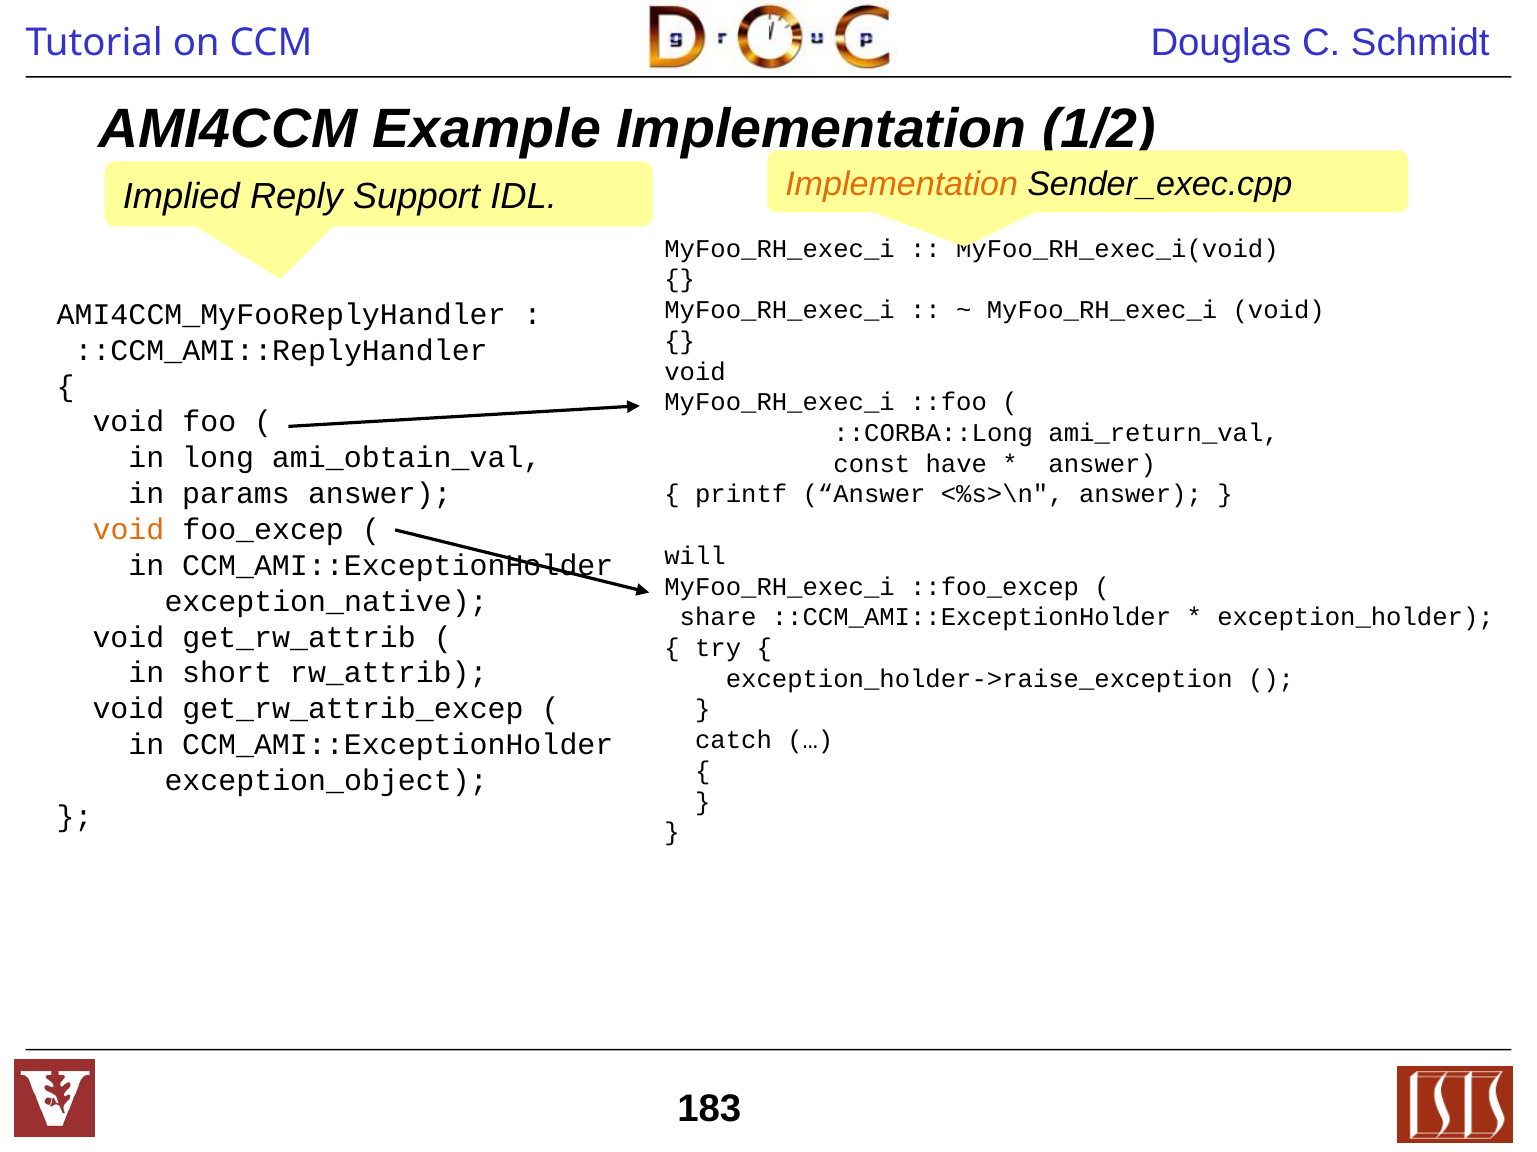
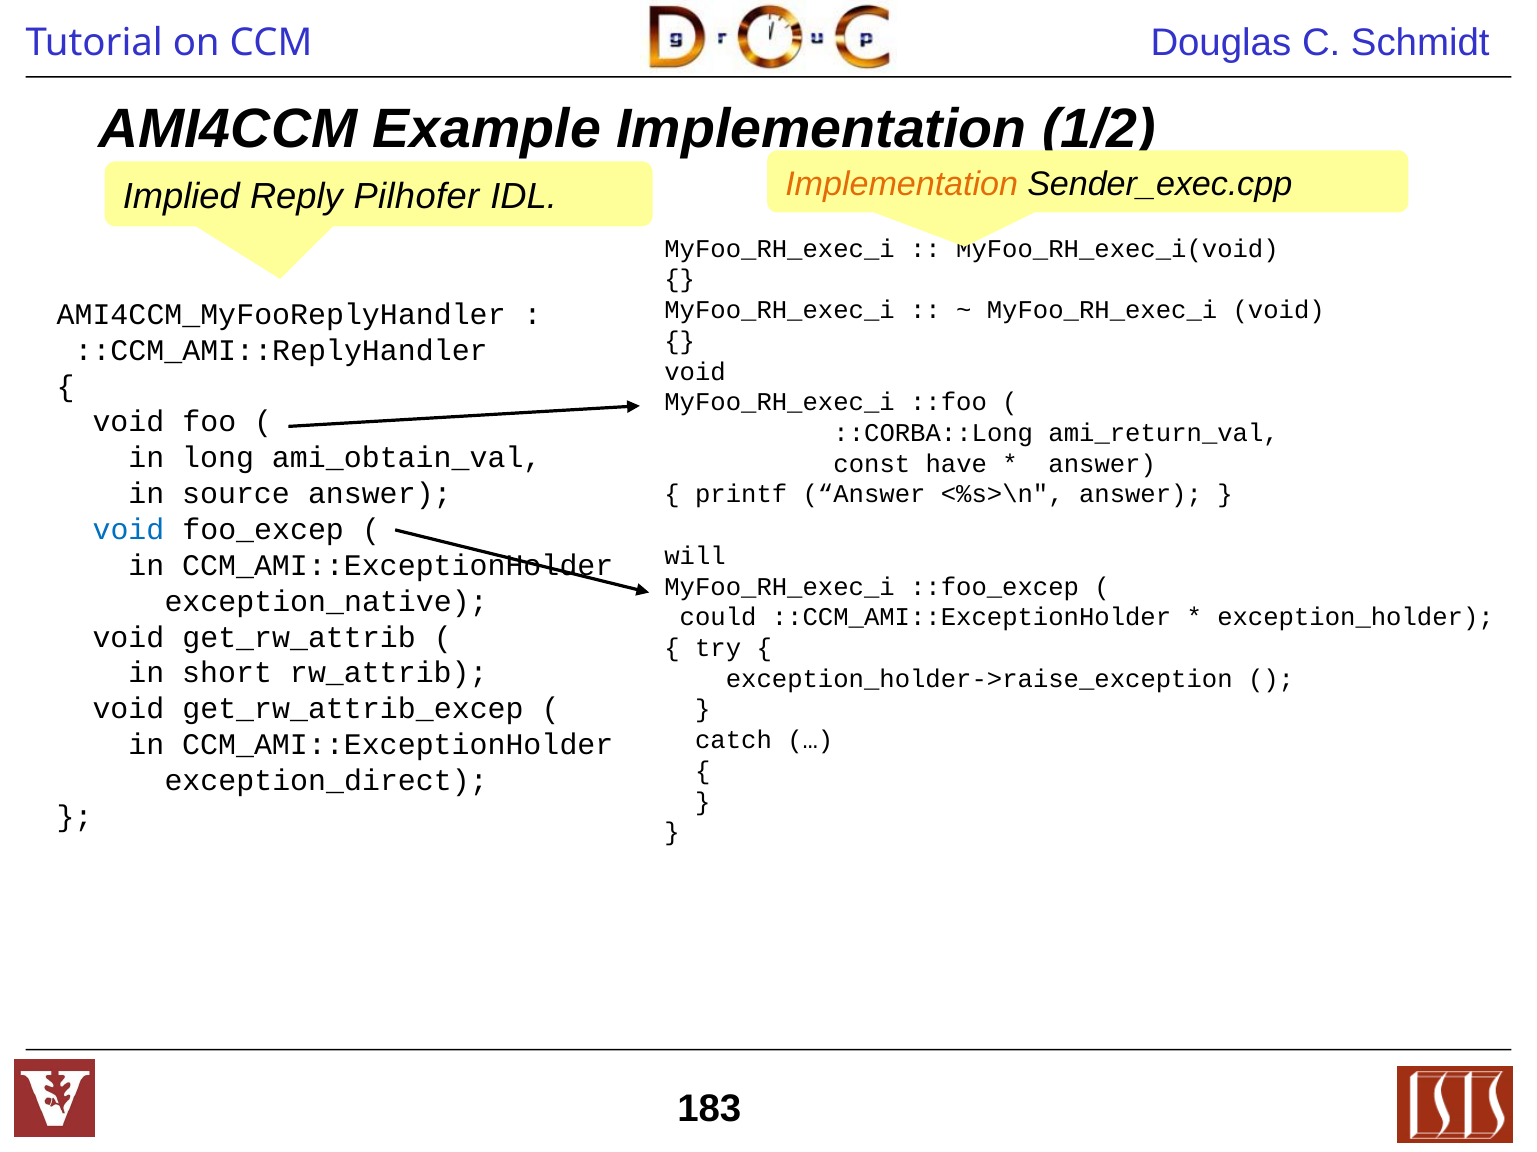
Support: Support -> Pilhofer
params: params -> source
void at (128, 530) colour: orange -> blue
share: share -> could
exception_object: exception_object -> exception_direct
